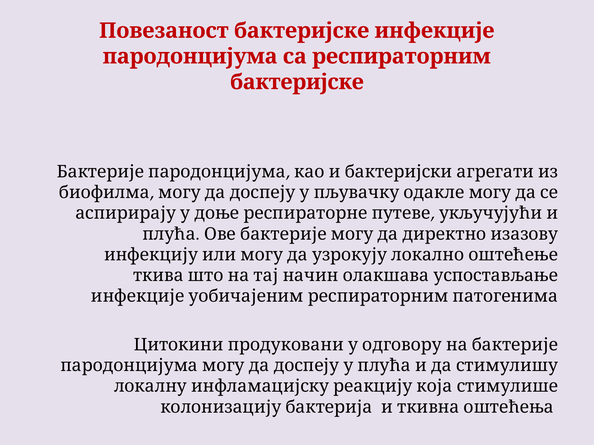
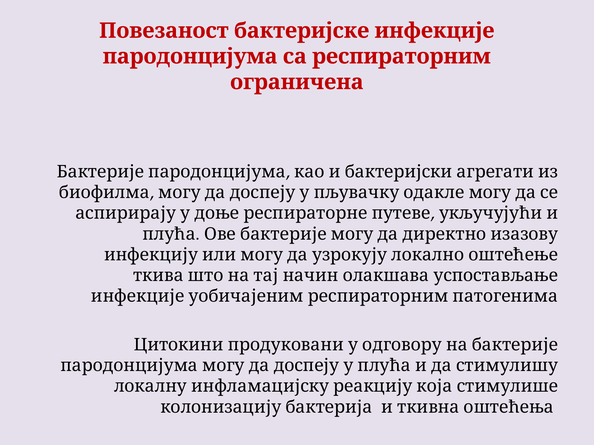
бактеријске: бактеријске -> ограничена
